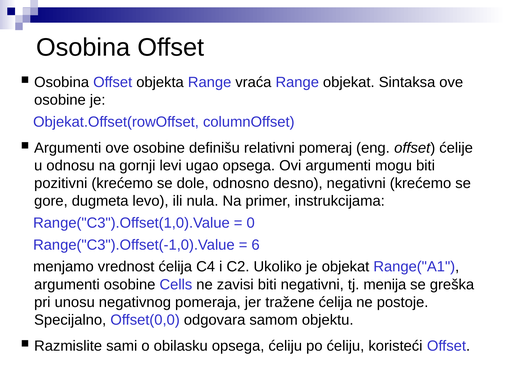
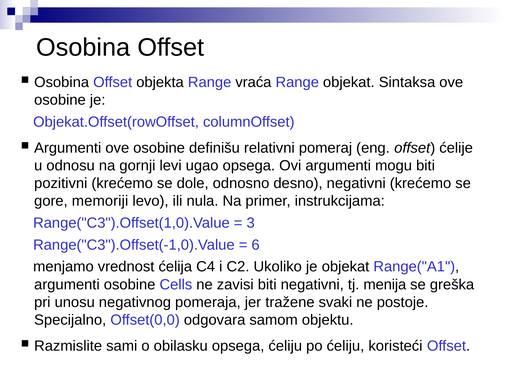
dugmeta: dugmeta -> memoriji
0: 0 -> 3
tražene ćelija: ćelija -> svaki
